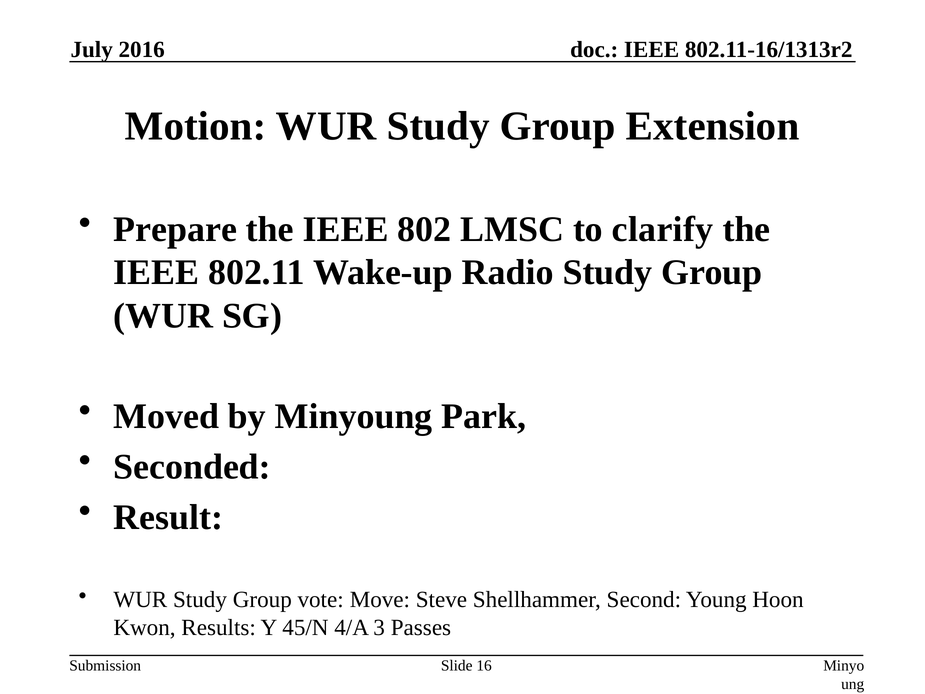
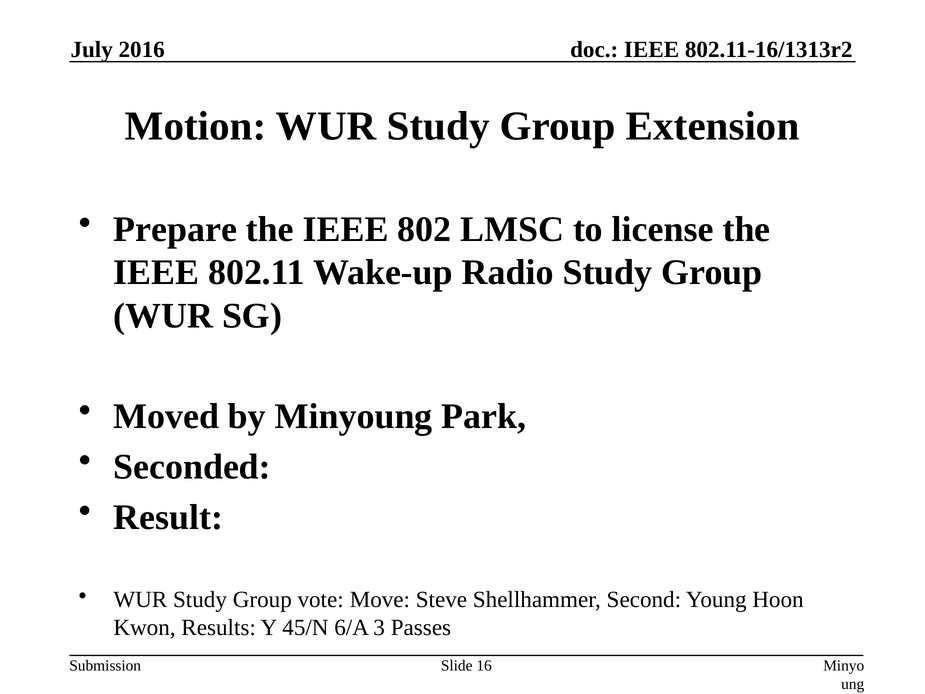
clarify: clarify -> license
4/A: 4/A -> 6/A
